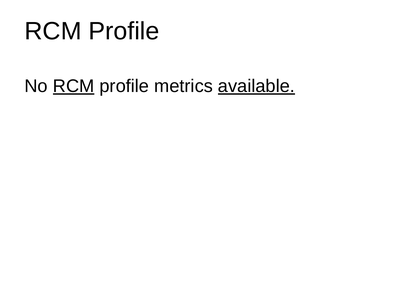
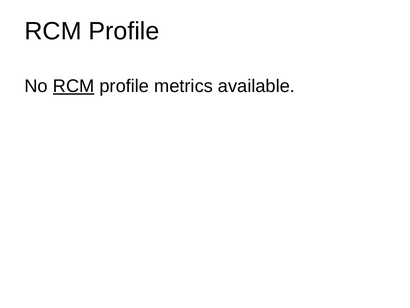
available underline: present -> none
